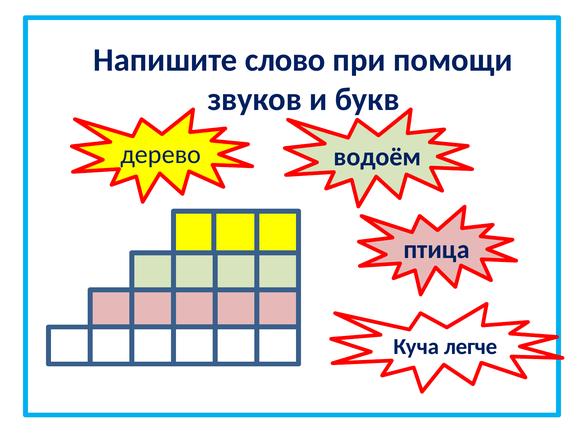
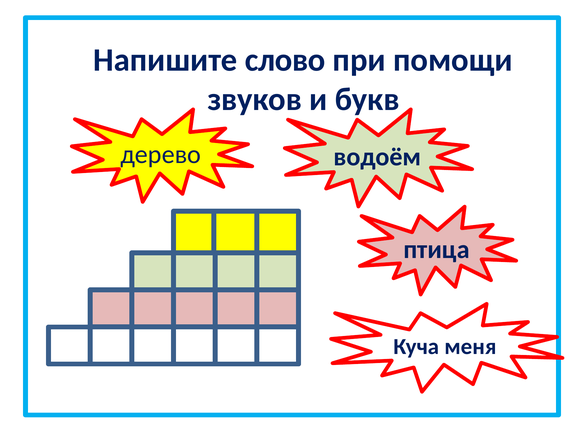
легче: легче -> меня
